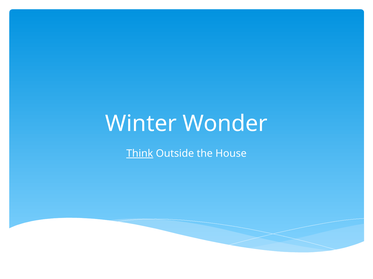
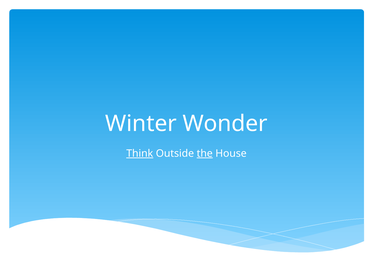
the underline: none -> present
